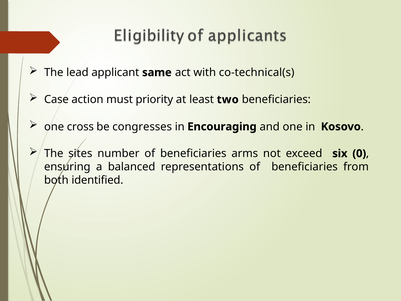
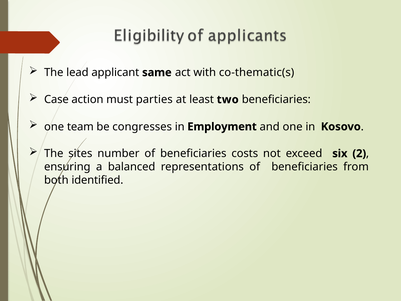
co-technical(s: co-technical(s -> co-thematic(s
priority: priority -> parties
cross: cross -> team
Encouraging: Encouraging -> Employment
arms: arms -> costs
0: 0 -> 2
